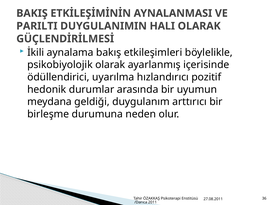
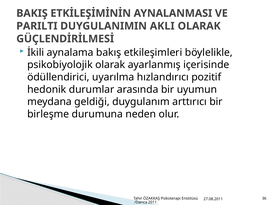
HALI: HALI -> AKLI
